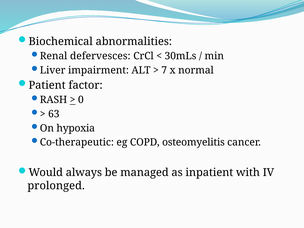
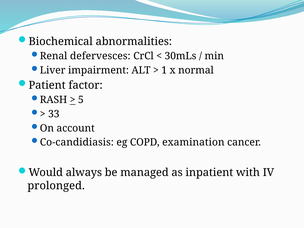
7: 7 -> 1
0: 0 -> 5
63: 63 -> 33
hypoxia: hypoxia -> account
Co-therapeutic: Co-therapeutic -> Co-candidiasis
osteomyelitis: osteomyelitis -> examination
